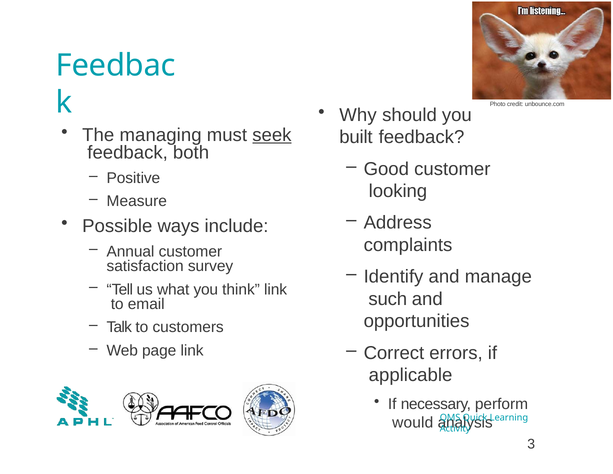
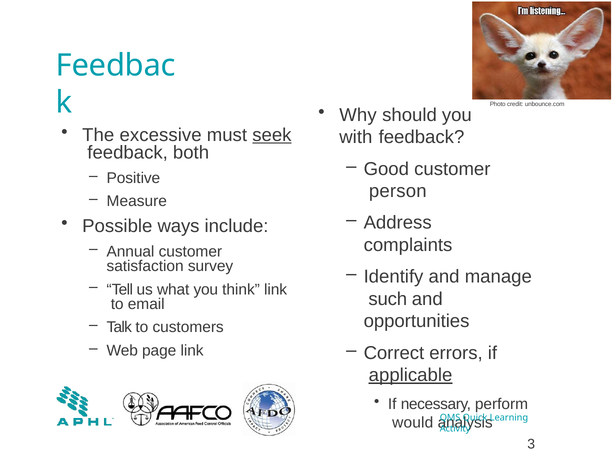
managing: managing -> excessive
built: built -> with
looking: looking -> person
applicable underline: none -> present
